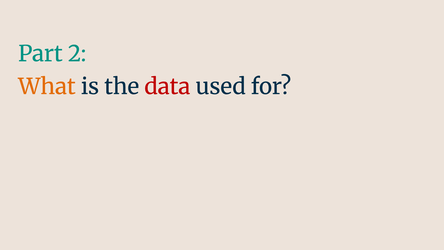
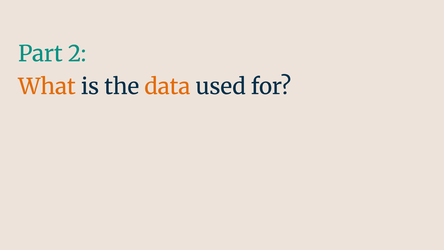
data colour: red -> orange
